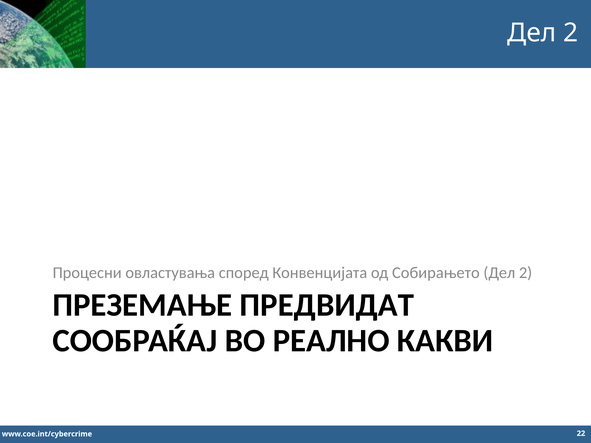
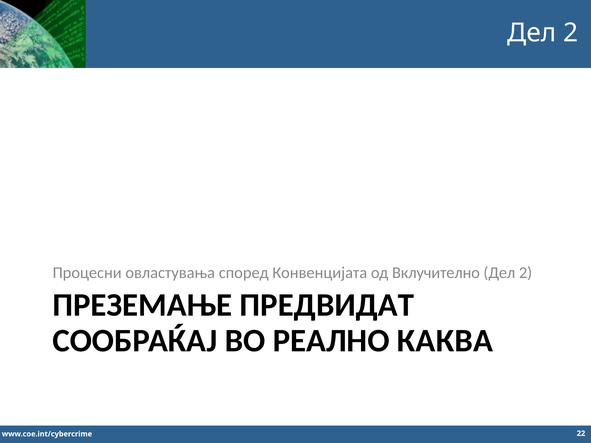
Собирањето: Собирањето -> Вклучително
КАКВИ: КАКВИ -> КАКВА
